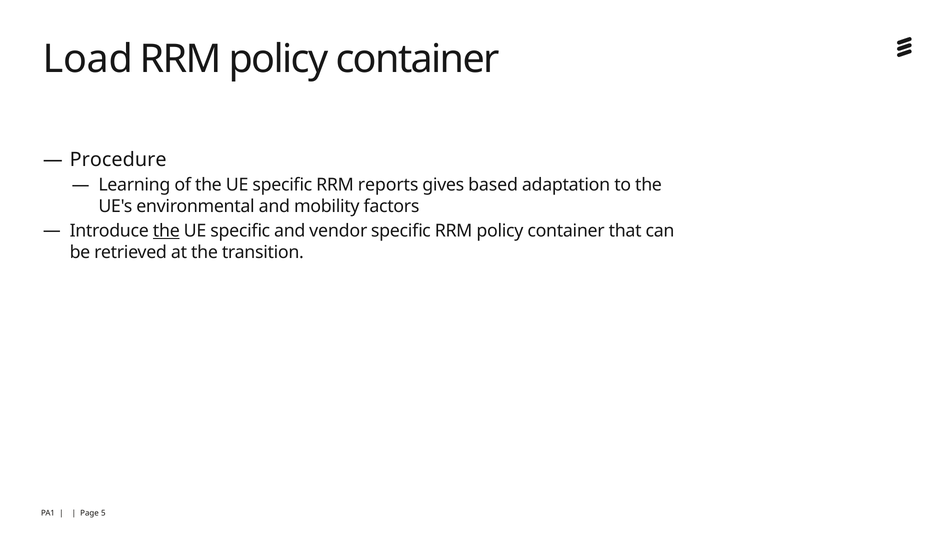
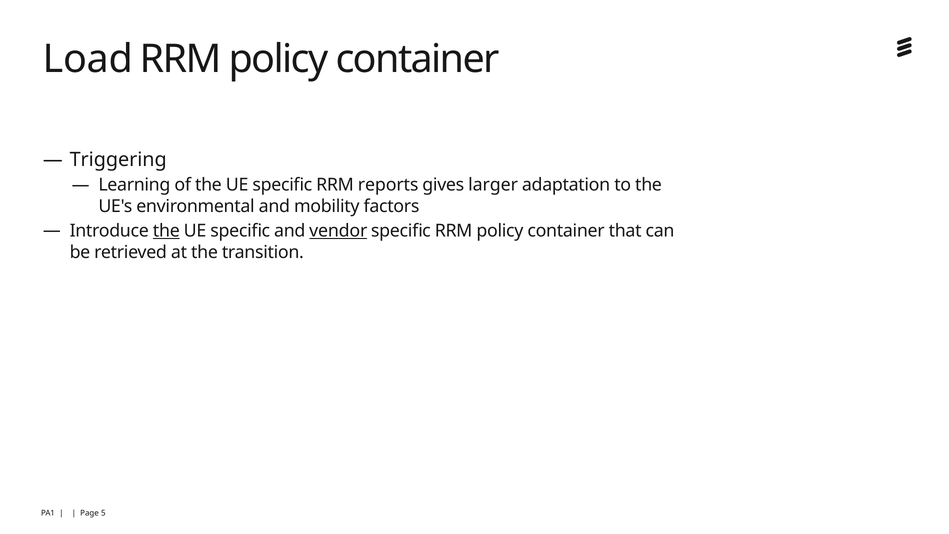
Procedure: Procedure -> Triggering
based: based -> larger
vendor underline: none -> present
